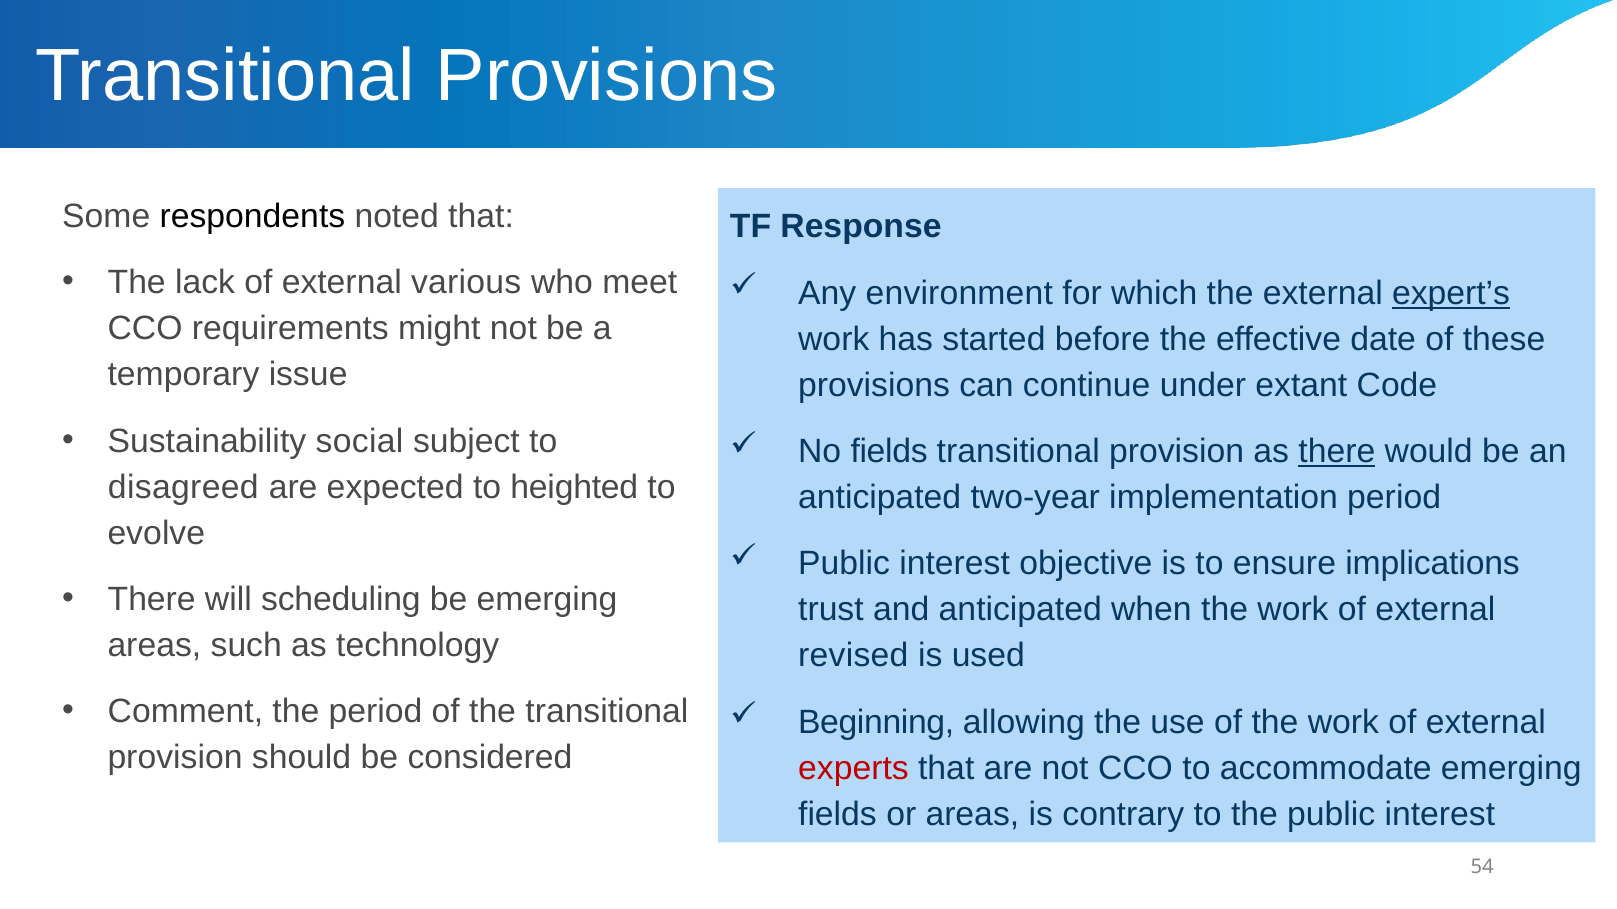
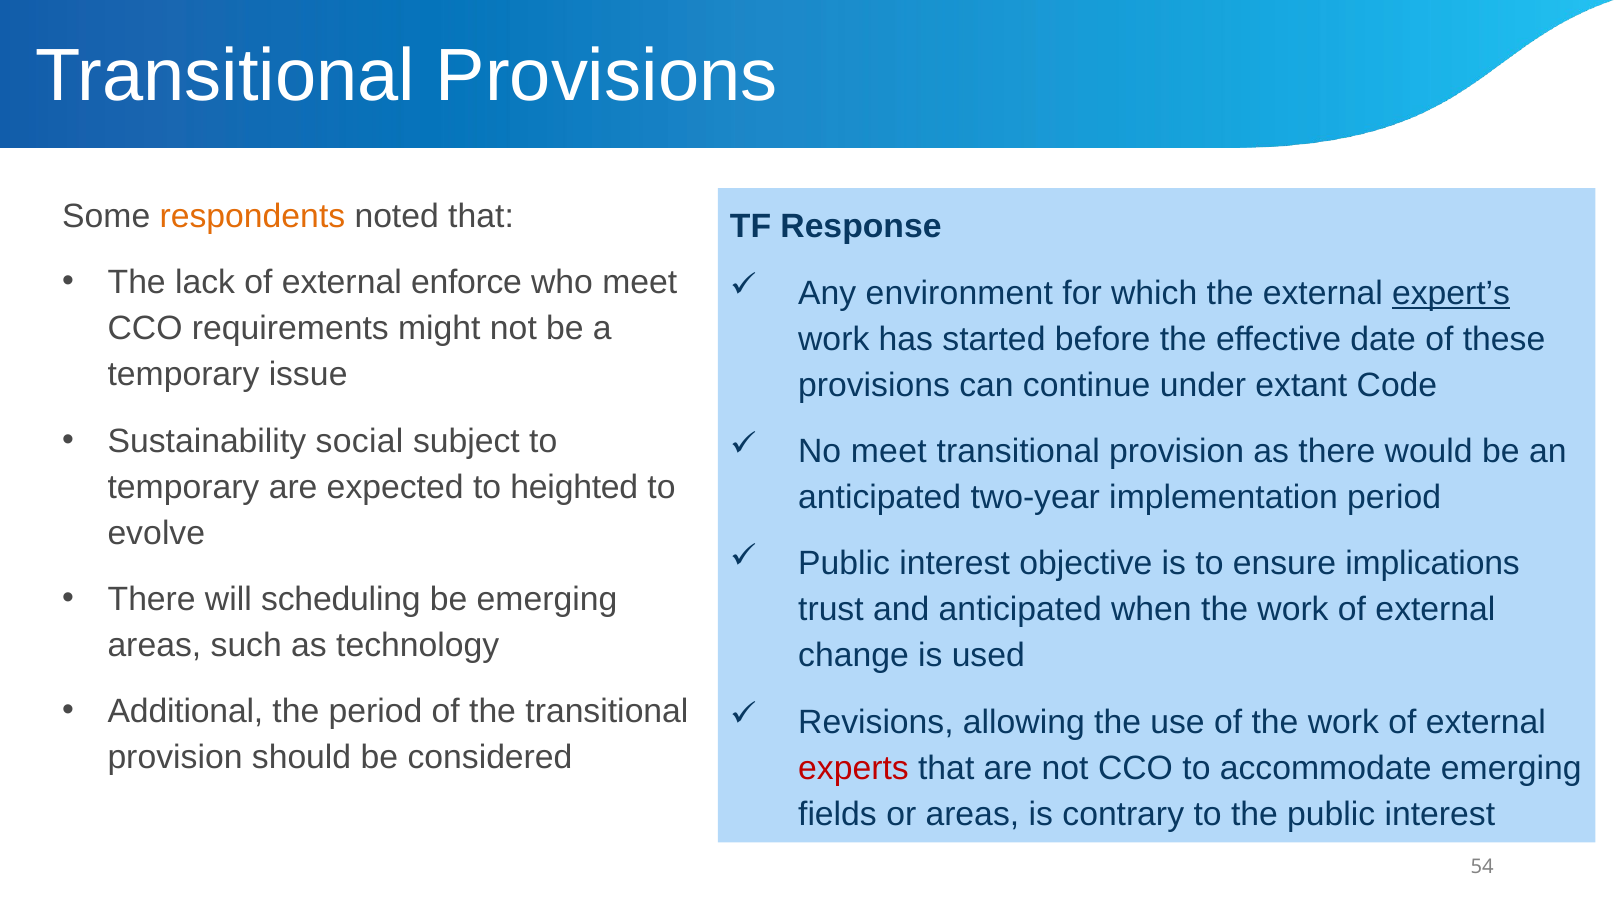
respondents colour: black -> orange
various: various -> enforce
No fields: fields -> meet
there at (1337, 452) underline: present -> none
disagreed at (183, 487): disagreed -> temporary
revised: revised -> change
Comment: Comment -> Additional
Beginning: Beginning -> Revisions
